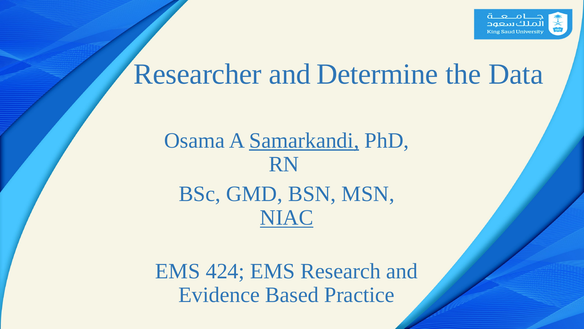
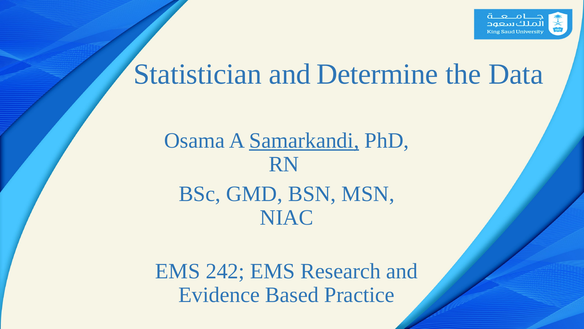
Researcher: Researcher -> Statistician
NIAC underline: present -> none
424: 424 -> 242
